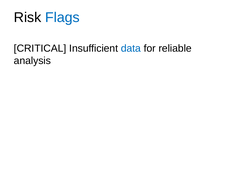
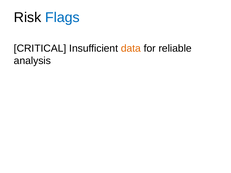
data colour: blue -> orange
